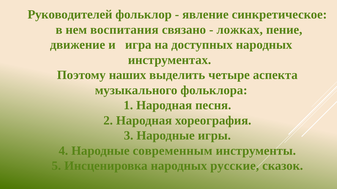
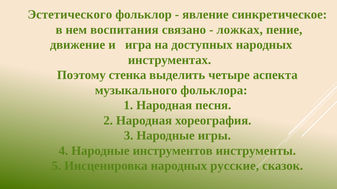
Руководителей: Руководителей -> Эстетического
наших: наших -> стенка
современным: современным -> инструментов
